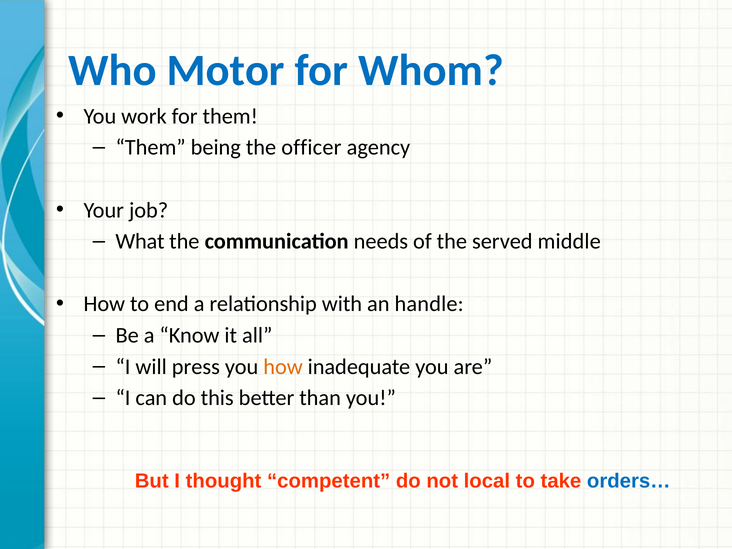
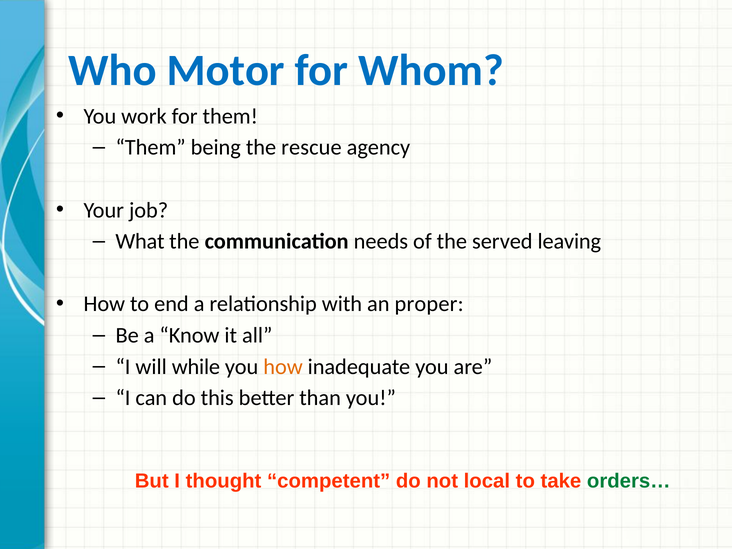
officer: officer -> rescue
middle: middle -> leaving
handle: handle -> proper
press: press -> while
orders… colour: blue -> green
